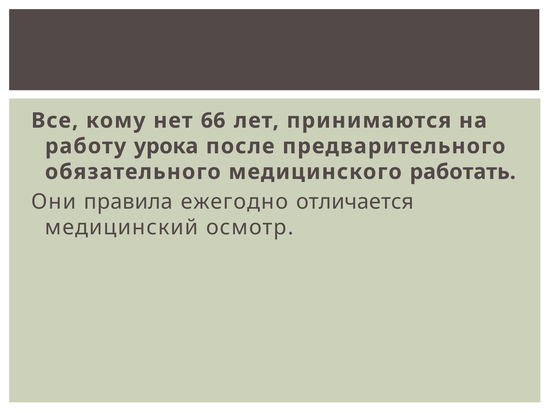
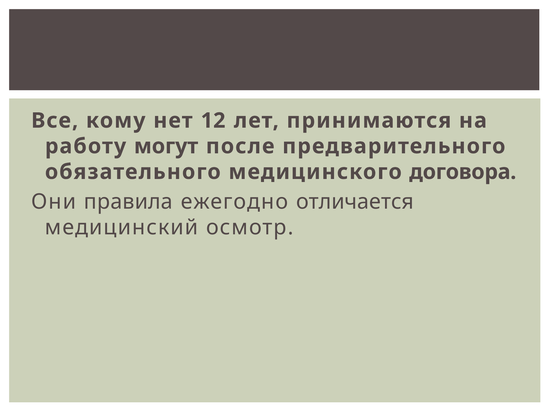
66: 66 -> 12
урока: урока -> могут
работать: работать -> договора
